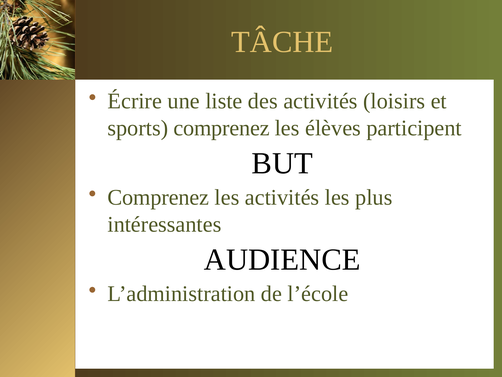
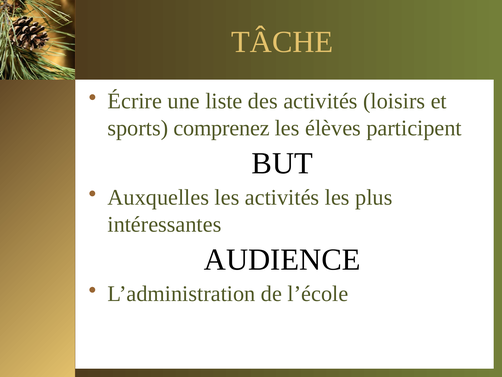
Comprenez at (158, 197): Comprenez -> Auxquelles
